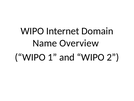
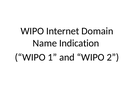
Overview: Overview -> Indication
